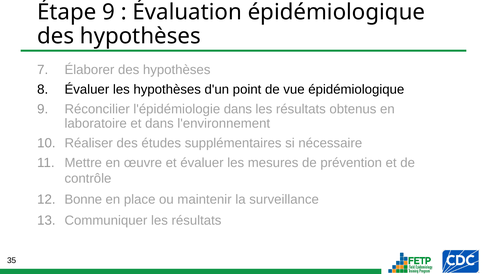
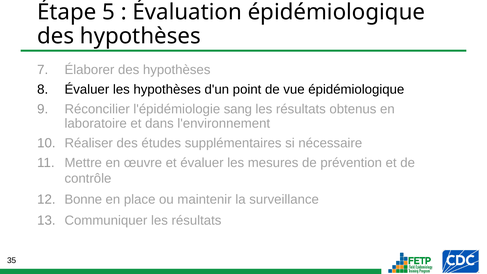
Étape 9: 9 -> 5
l'épidémiologie dans: dans -> sang
